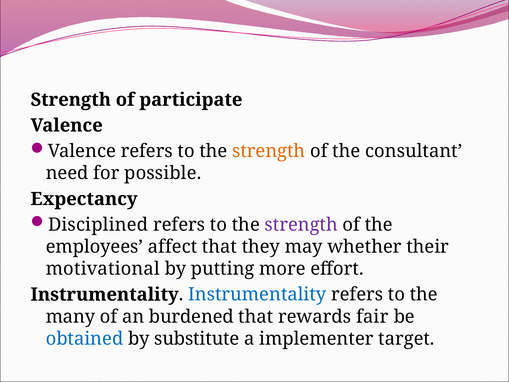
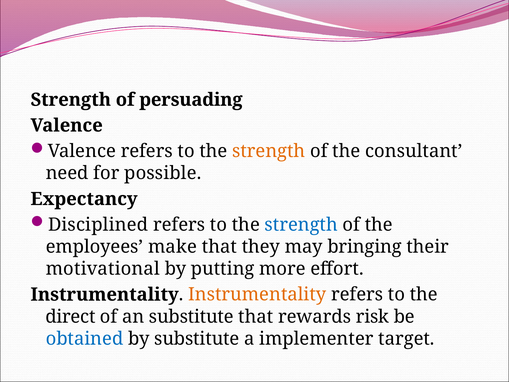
participate: participate -> persuading
strength at (301, 225) colour: purple -> blue
affect: affect -> make
whether: whether -> bringing
Instrumentality at (257, 294) colour: blue -> orange
many: many -> direct
an burdened: burdened -> substitute
fair: fair -> risk
